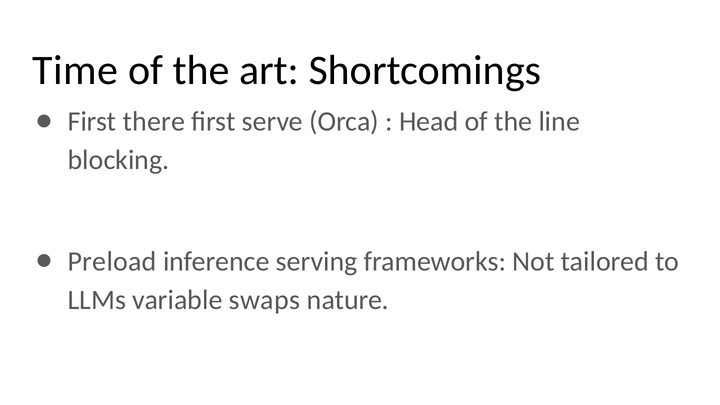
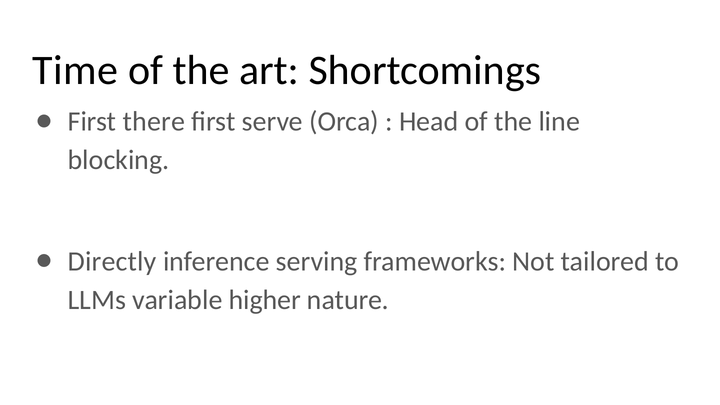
Preload: Preload -> Directly
swaps: swaps -> higher
